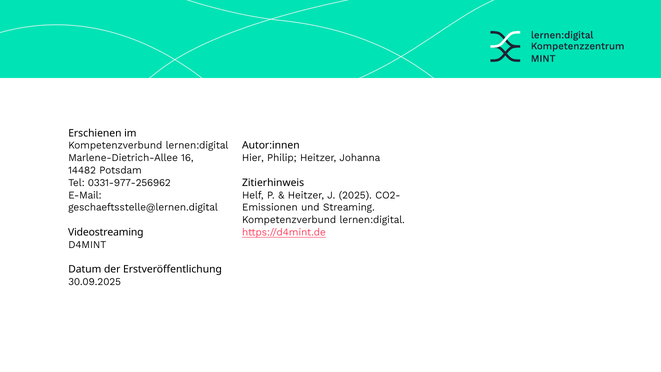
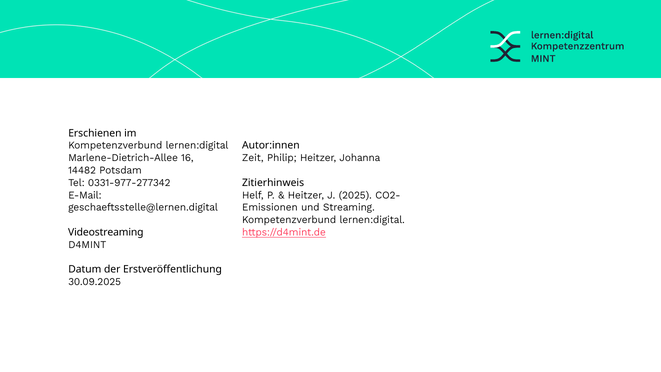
Hier: Hier -> Zeit
0331-977-256962: 0331-977-256962 -> 0331-977-277342
